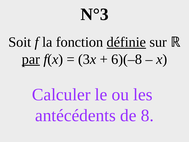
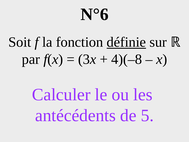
N°3: N°3 -> N°6
par underline: present -> none
6)(–8: 6)(–8 -> 4)(–8
8: 8 -> 5
